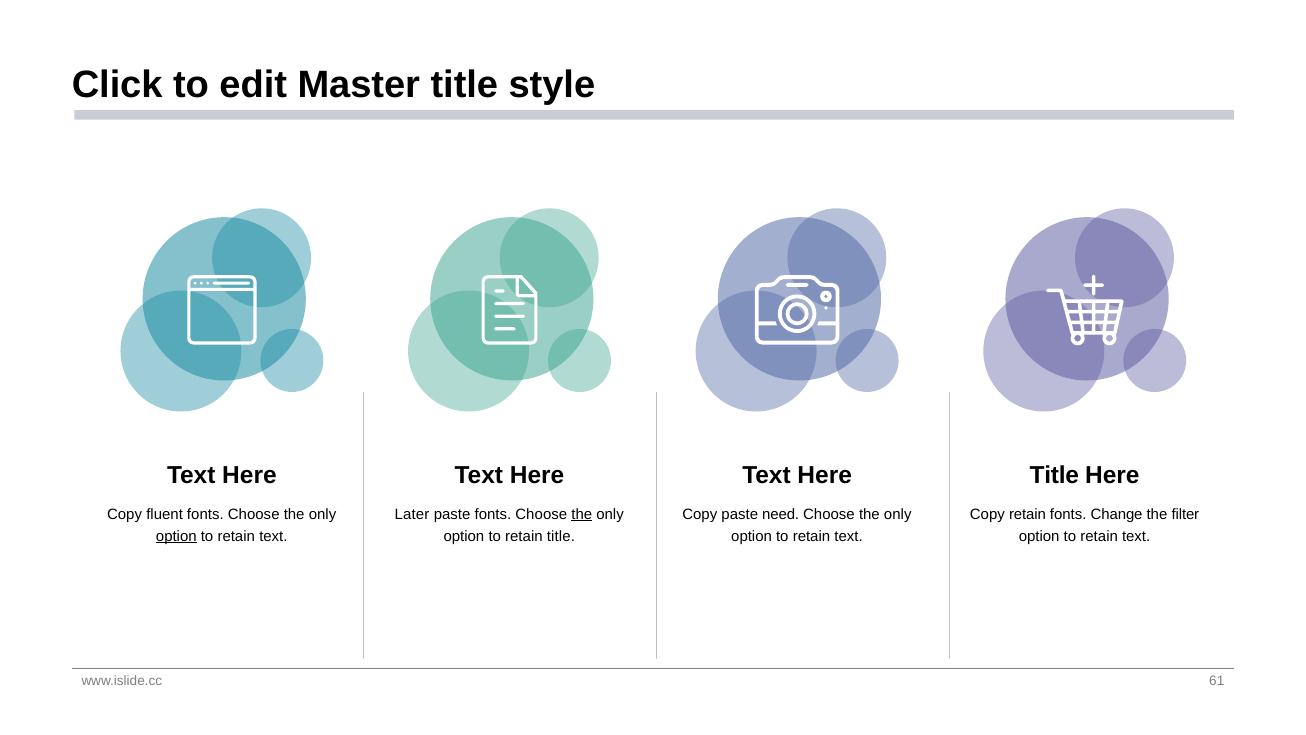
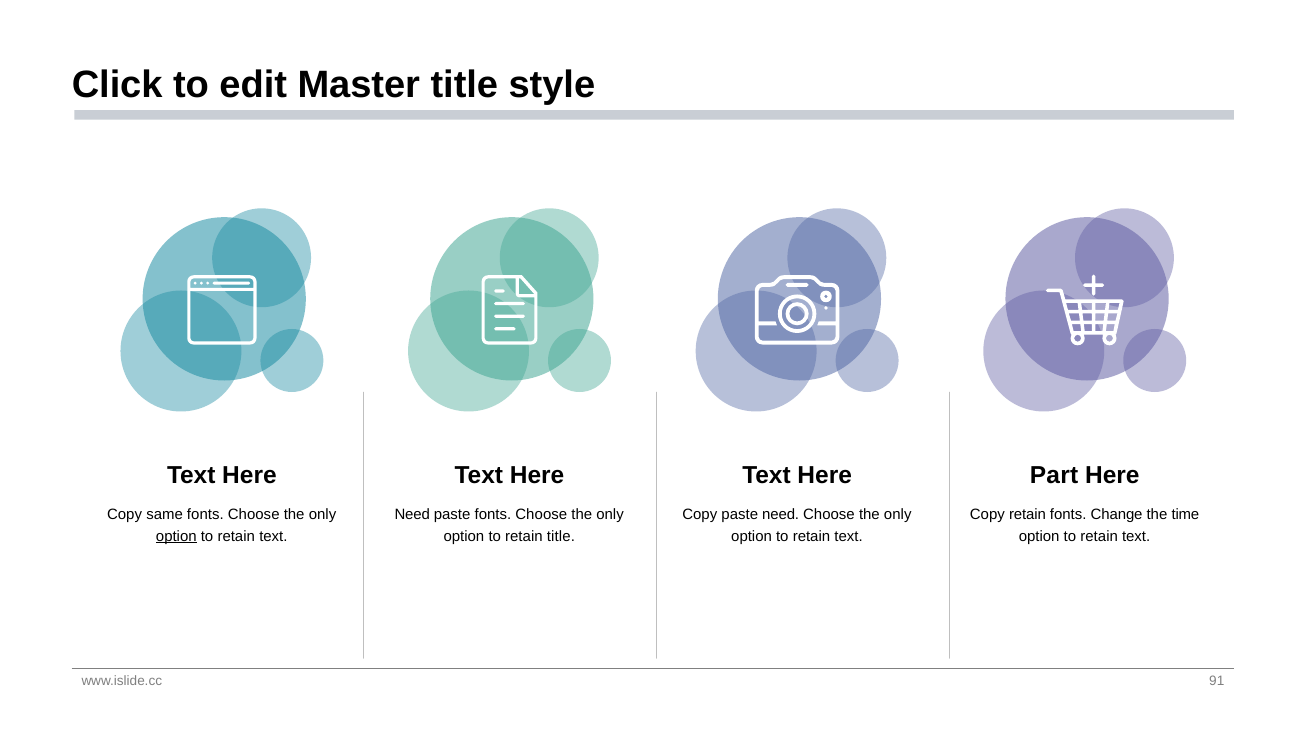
Title at (1054, 475): Title -> Part
fluent: fluent -> same
Later at (412, 514): Later -> Need
the at (582, 514) underline: present -> none
filter: filter -> time
61: 61 -> 91
